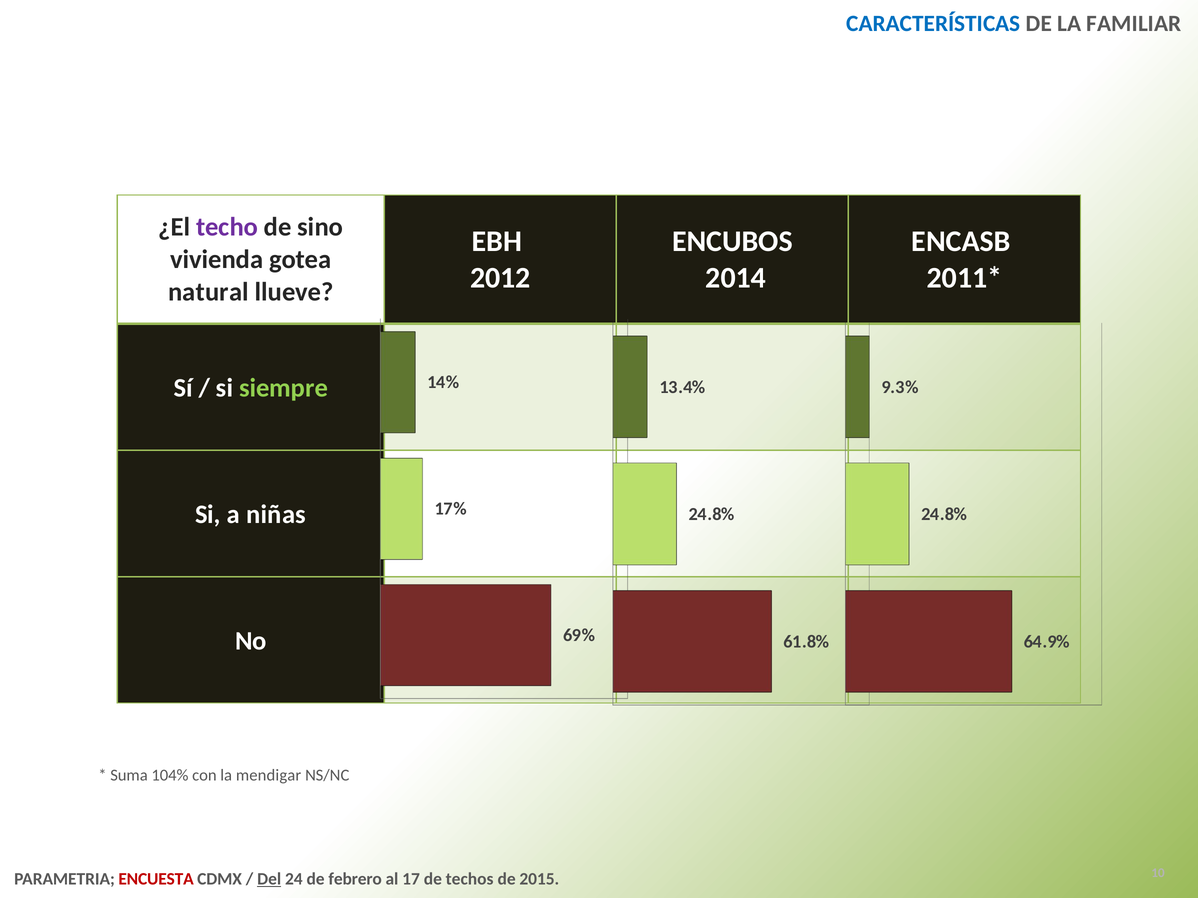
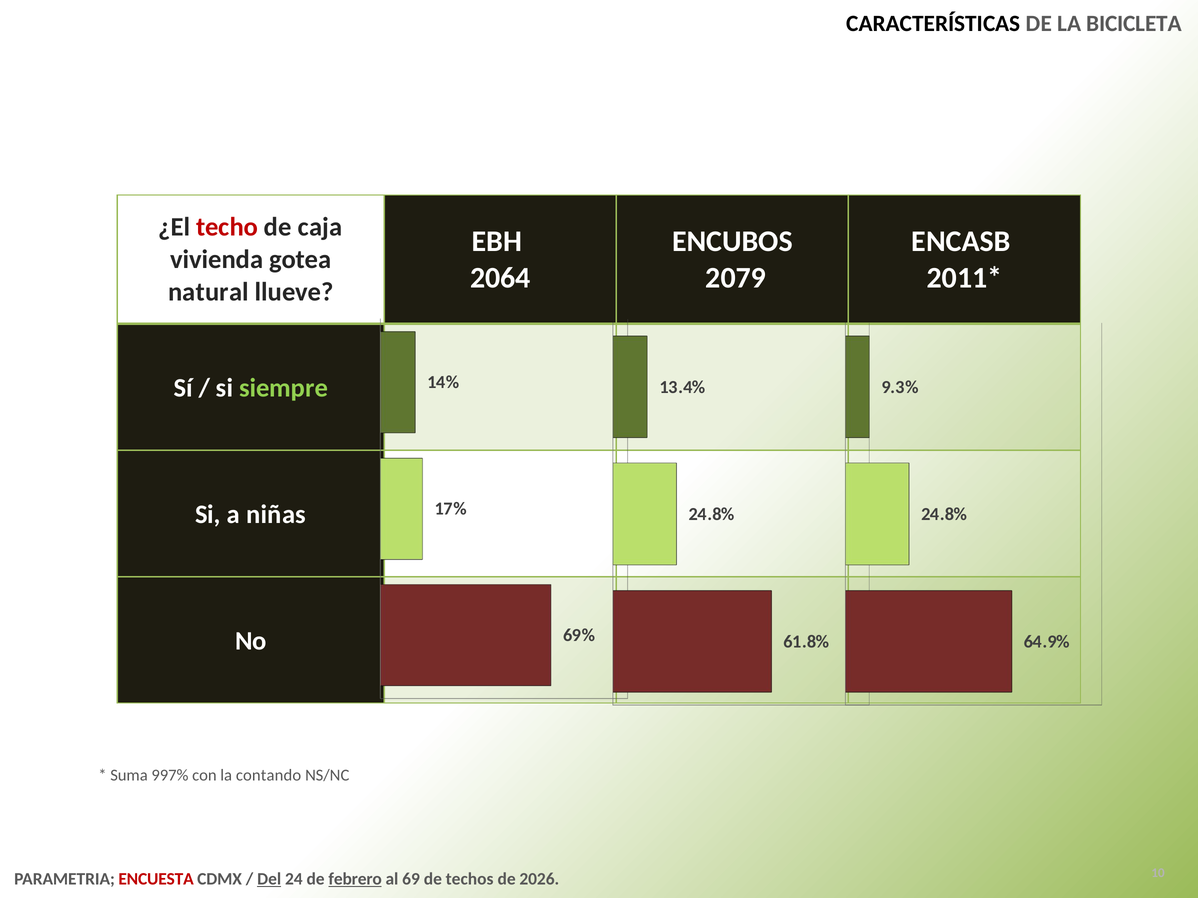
CARACTERÍSTICAS colour: blue -> black
FAMILIAR: FAMILIAR -> BICICLETA
techo colour: purple -> red
sino: sino -> caja
2012: 2012 -> 2064
2014: 2014 -> 2079
104%: 104% -> 997%
mendigar: mendigar -> contando
febrero underline: none -> present
17: 17 -> 69
2015: 2015 -> 2026
